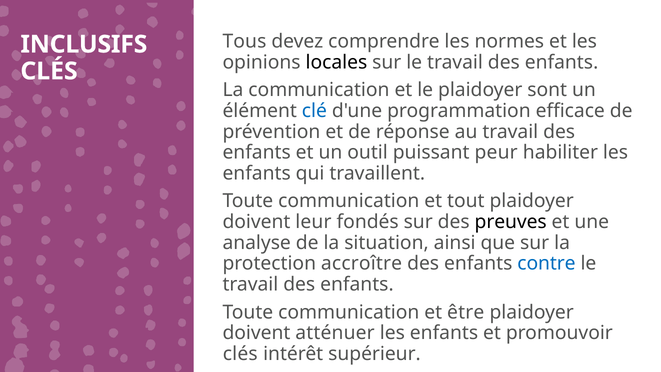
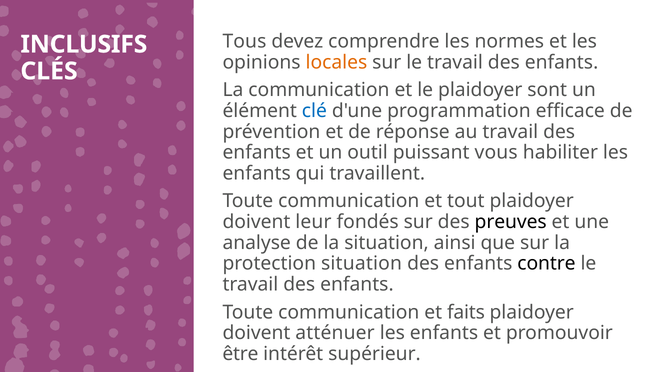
locales colour: black -> orange
peur: peur -> vous
protection accroître: accroître -> situation
contre colour: blue -> black
être: être -> faits
clés at (240, 354): clés -> être
